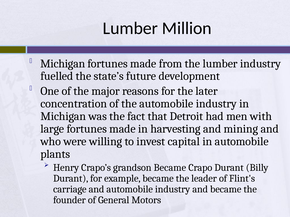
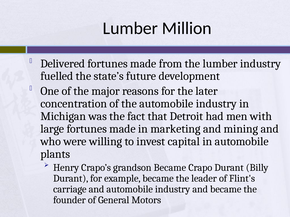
Michigan at (63, 64): Michigan -> Delivered
harvesting: harvesting -> marketing
